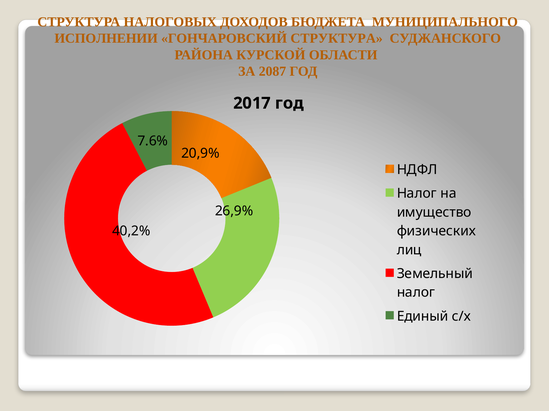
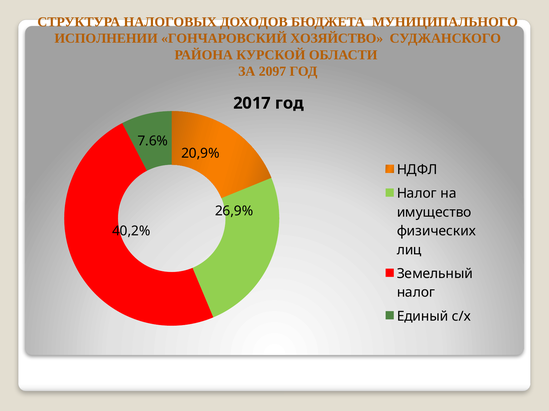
ГОНЧАРОВСКИЙ СТРУКТУРА: СТРУКТУРА -> ХОЗЯЙСТВО
2087: 2087 -> 2097
